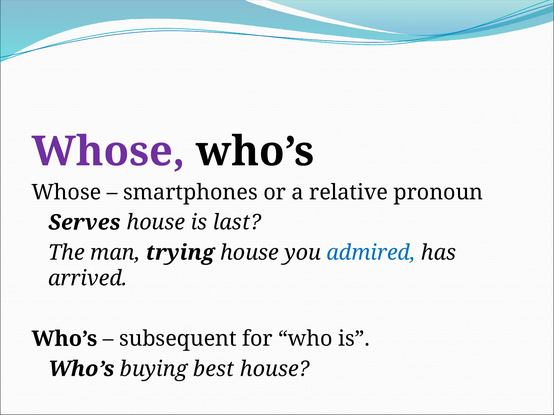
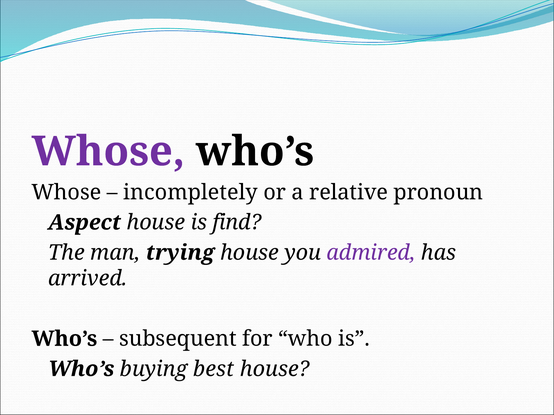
smartphones: smartphones -> incompletely
Serves: Serves -> Aspect
last: last -> find
admired colour: blue -> purple
